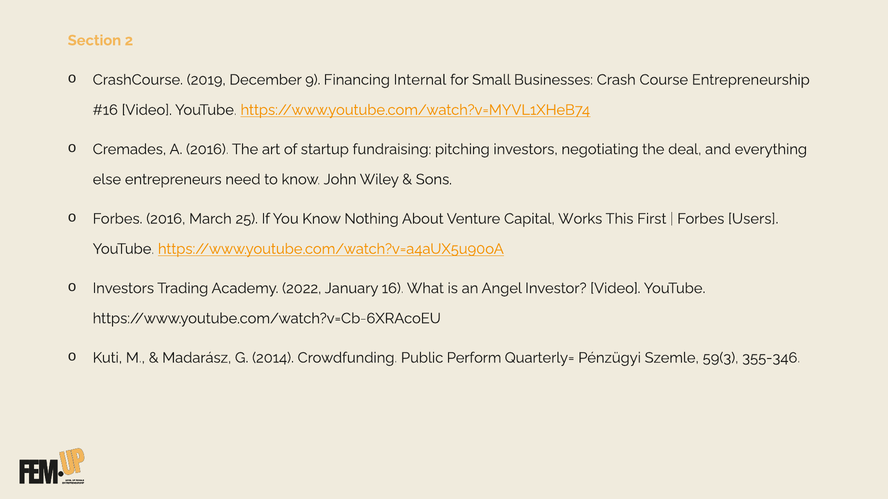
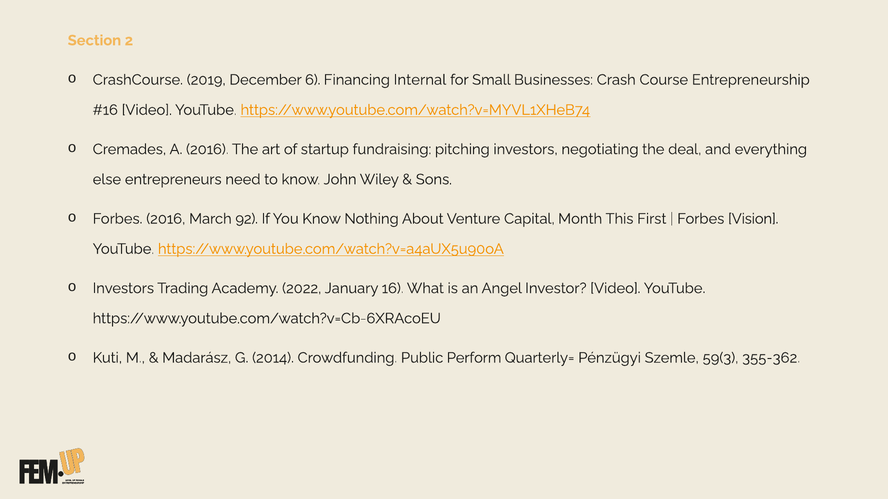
9: 9 -> 6
25: 25 -> 92
Works: Works -> Month
Users: Users -> Vision
355-346: 355-346 -> 355-362
